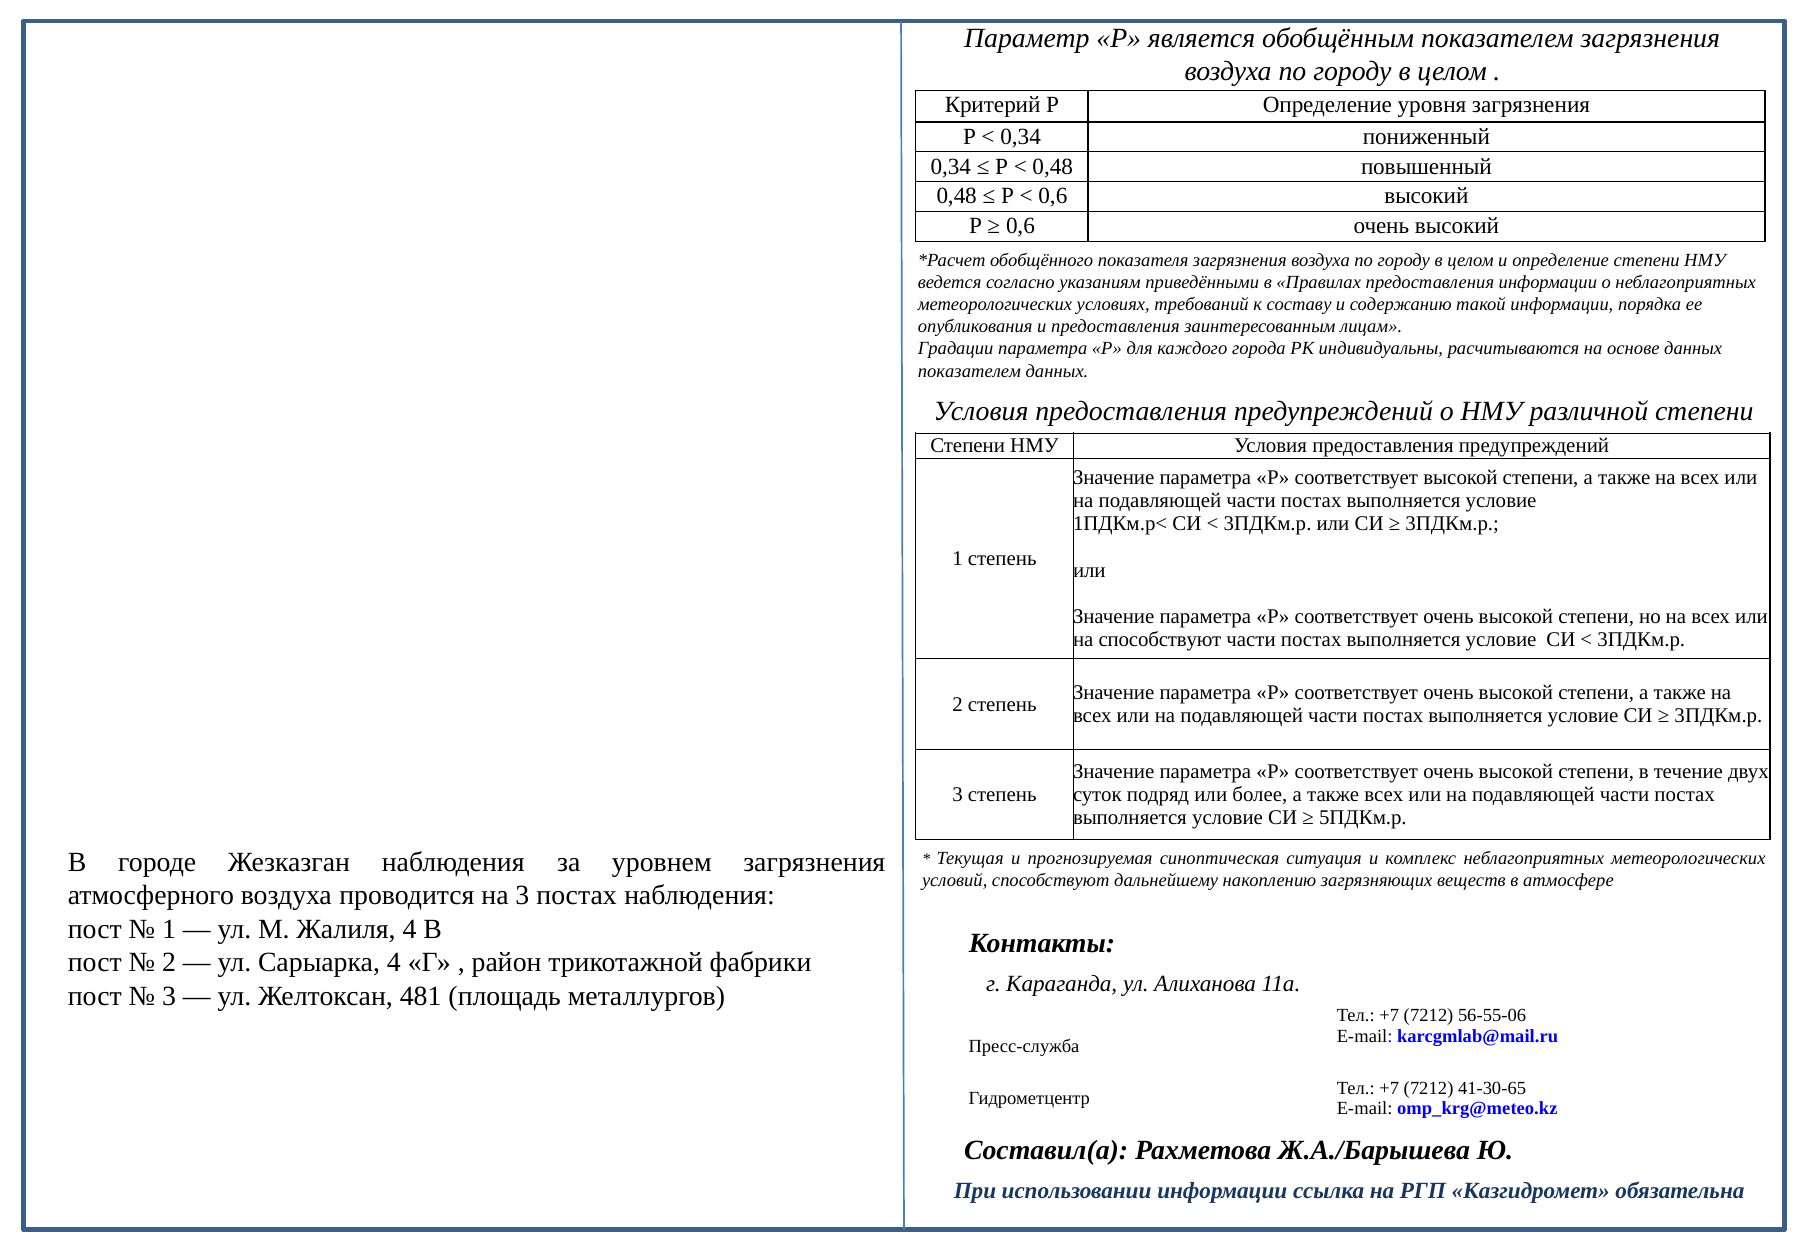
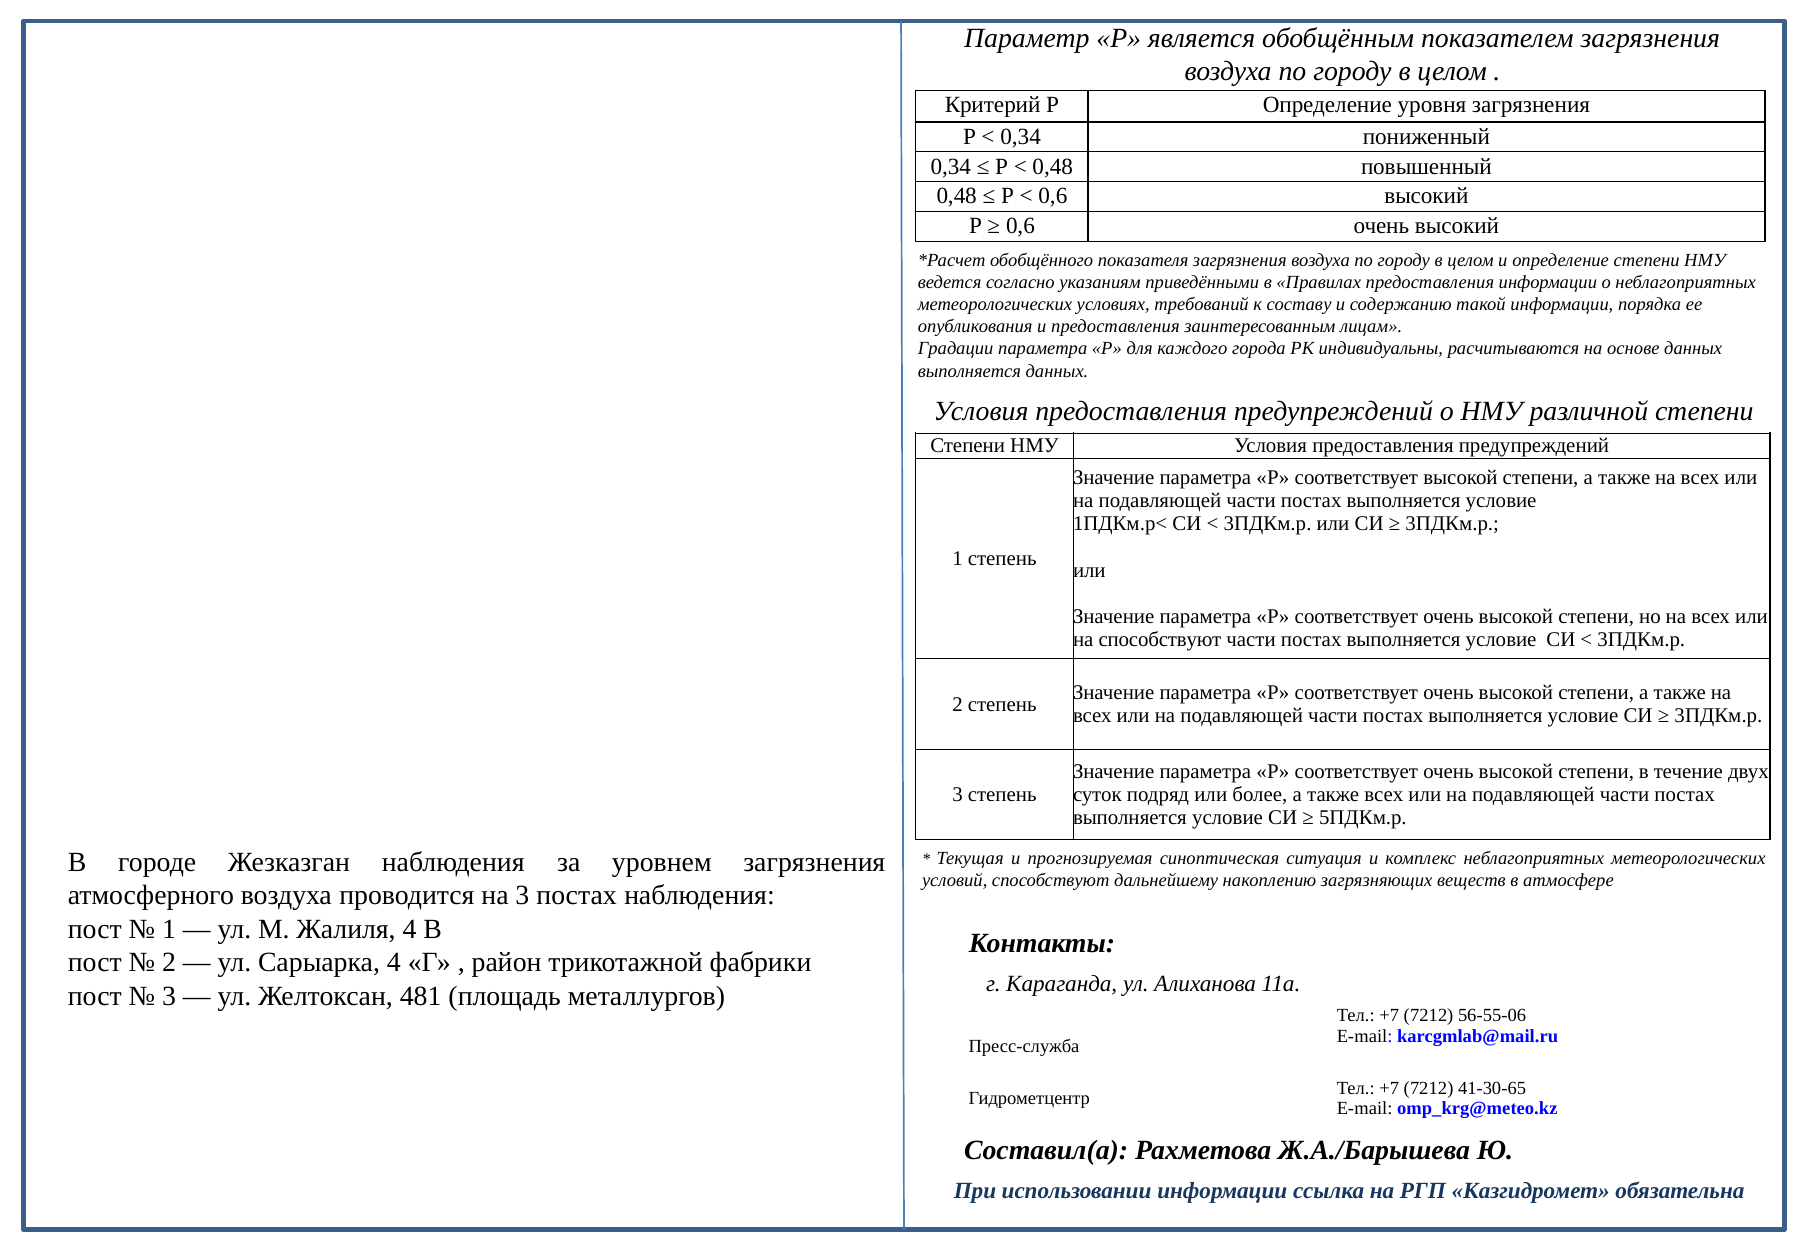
показателем at (969, 371): показателем -> выполняется
